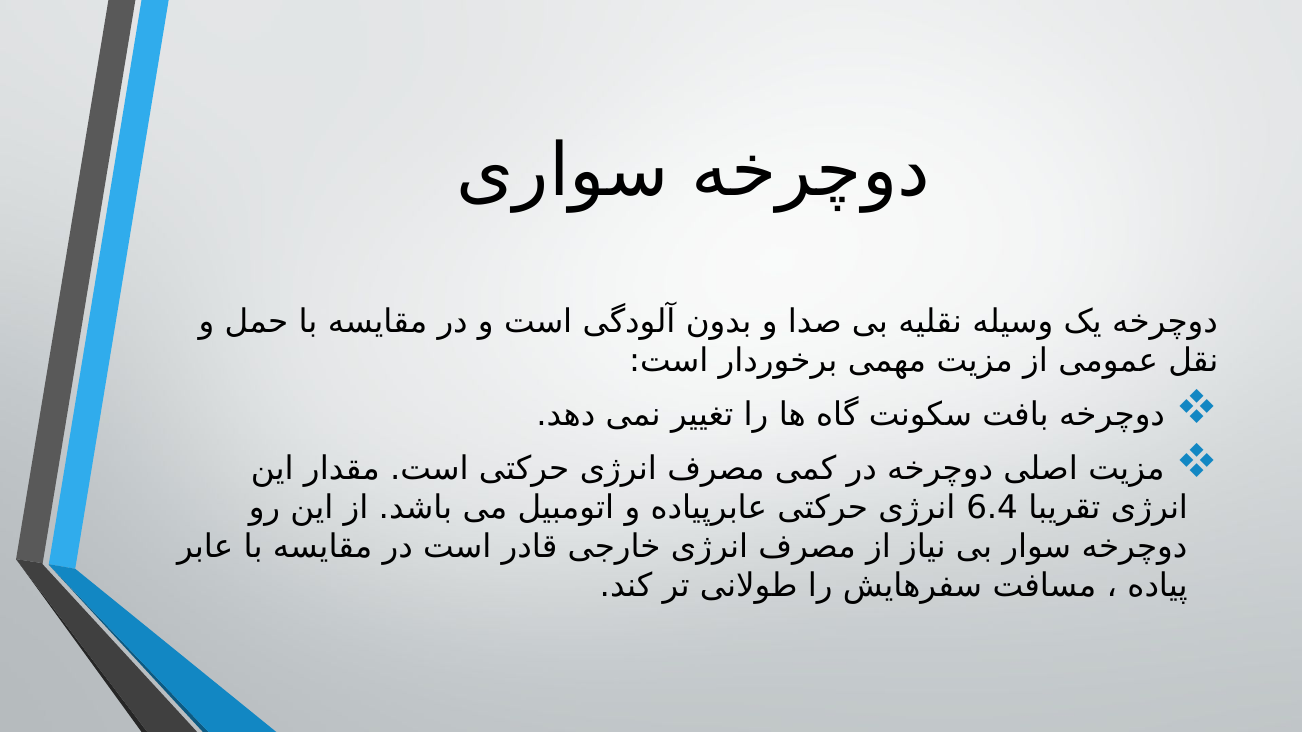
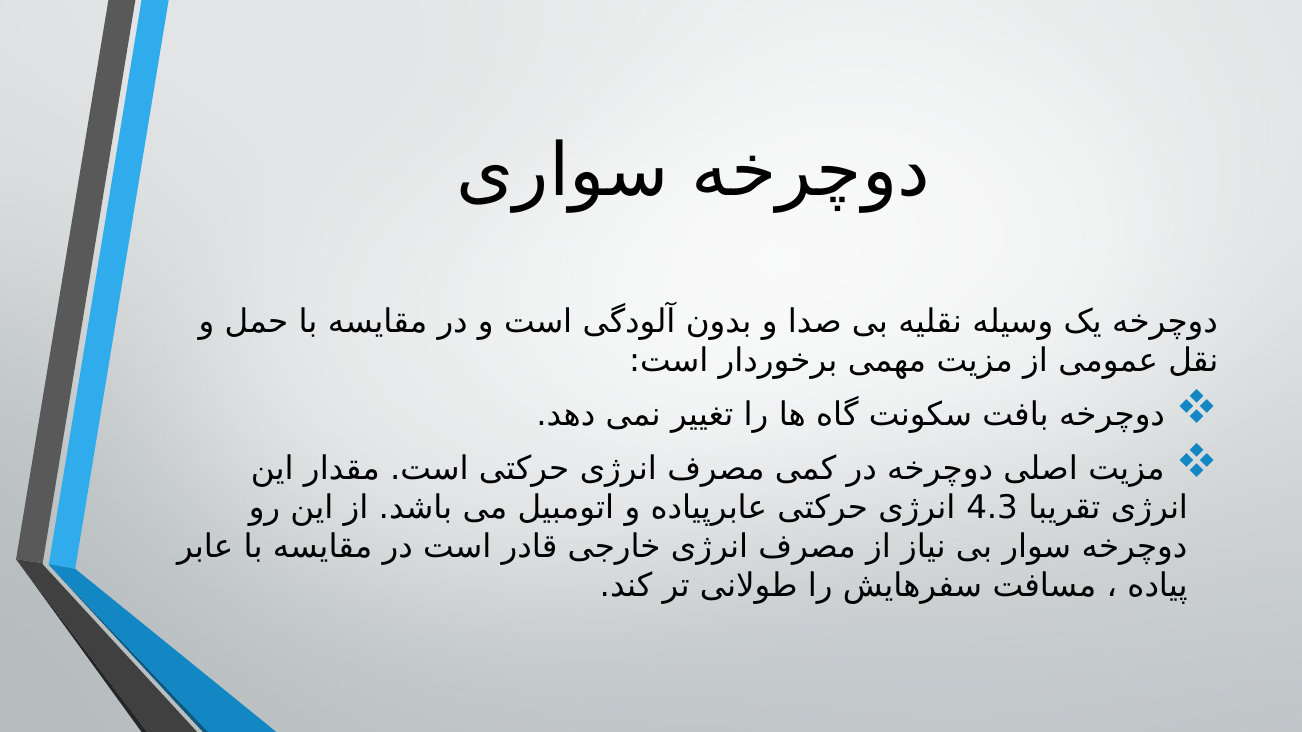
6.4: 6.4 -> 4.3
